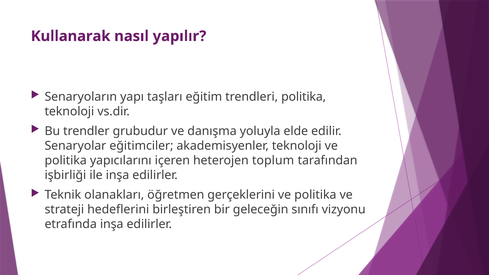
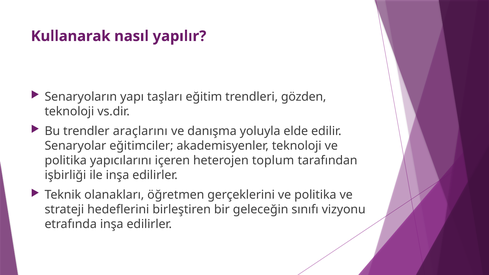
trendleri politika: politika -> gözden
grubudur: grubudur -> araçlarını
